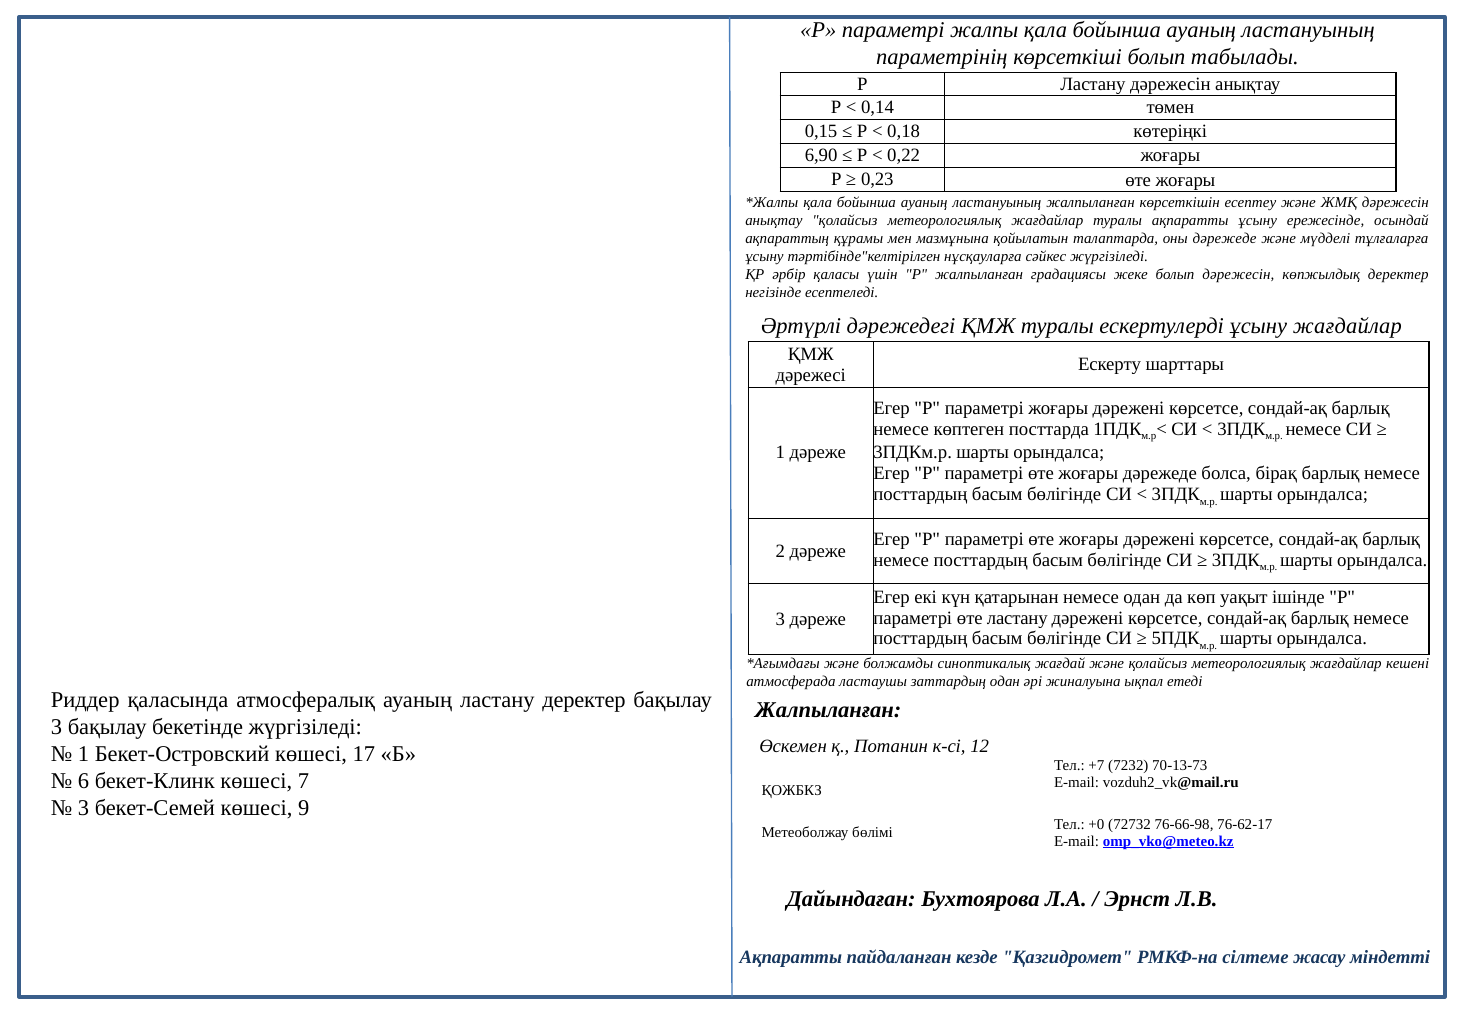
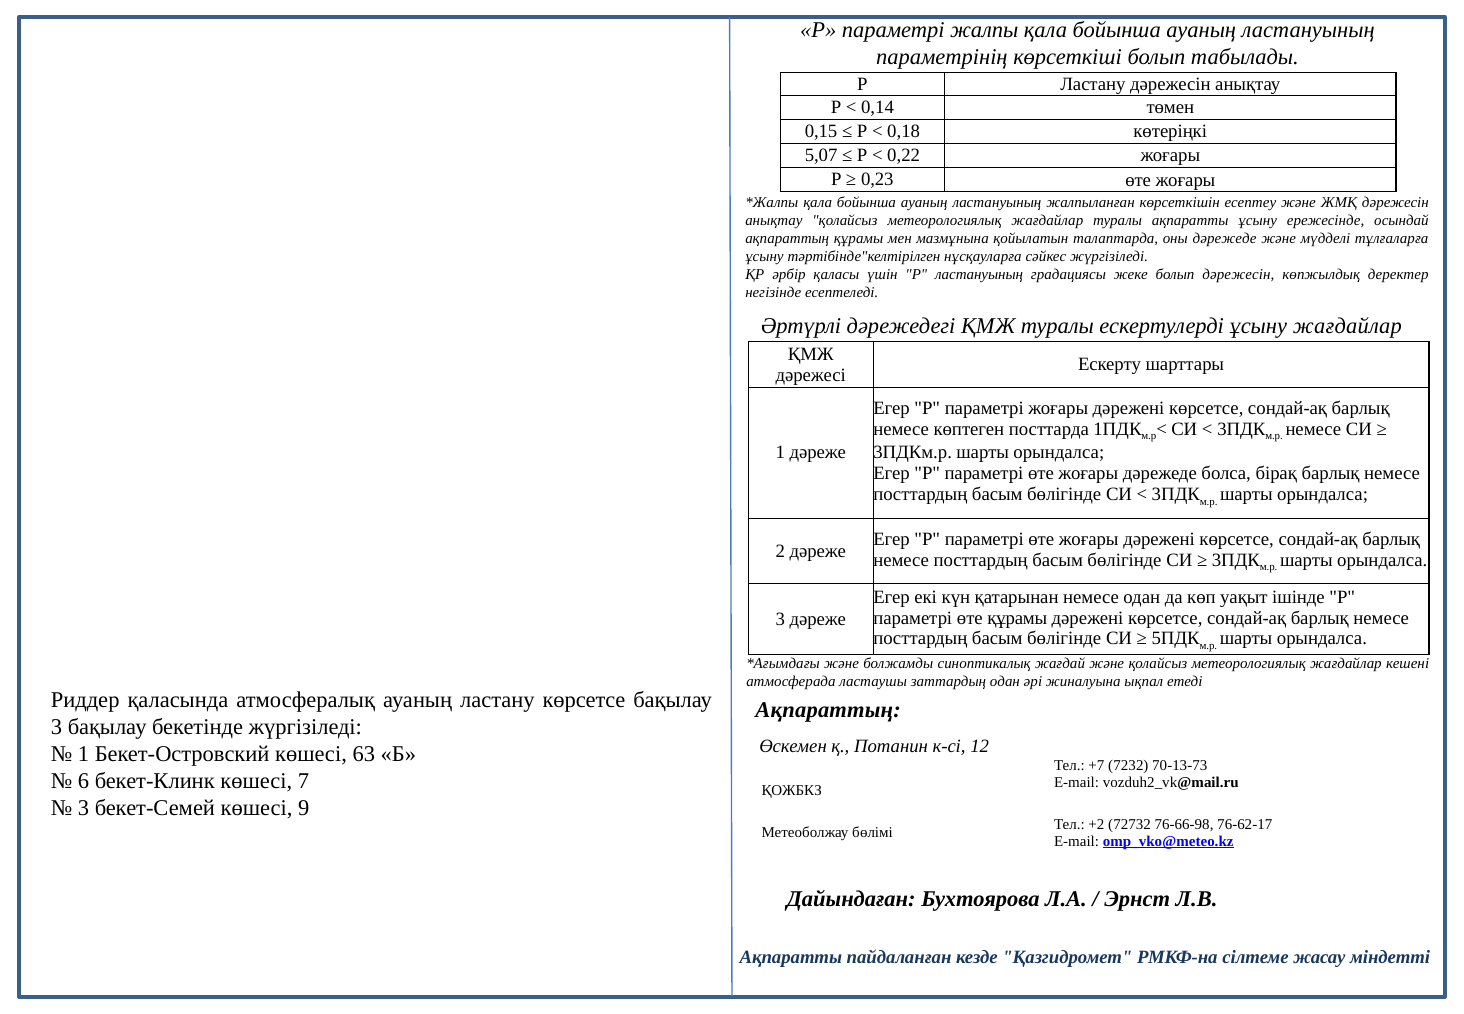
6,90: 6,90 -> 5,07
Р жалпыланған: жалпыланған -> ластануының
өте ластану: ластану -> құрамы
ластану деректер: деректер -> көрсетсе
Жалпыланған at (828, 710): Жалпыланған -> Ақпараттың
17: 17 -> 63
+0: +0 -> +2
